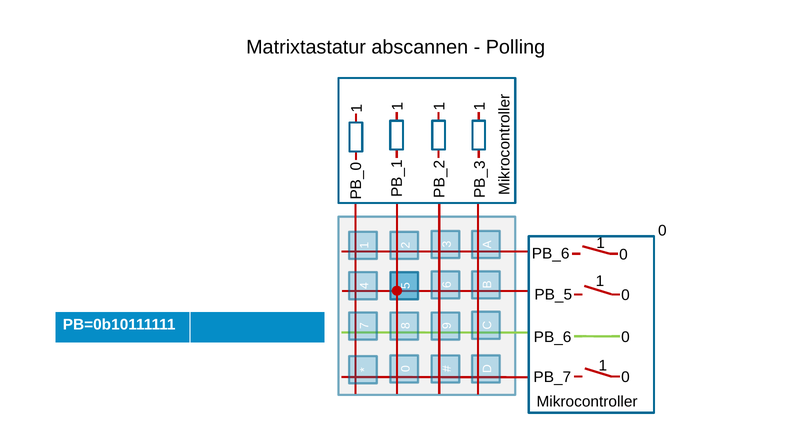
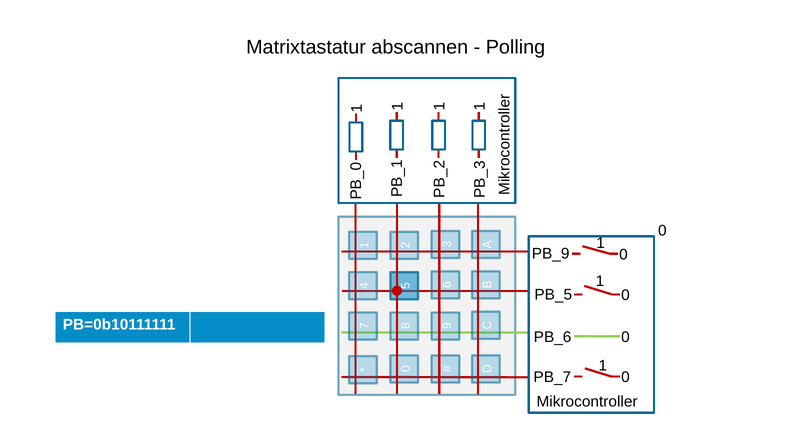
PB_6 at (551, 254): PB_6 -> PB_9
